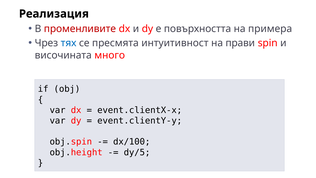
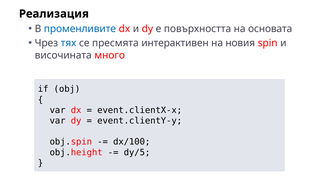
променливите colour: red -> blue
примера: примера -> основата
интуитивност: интуитивност -> интерактивен
прави: прави -> новия
